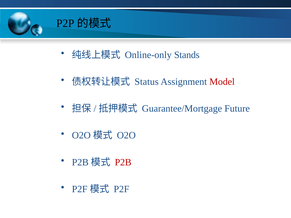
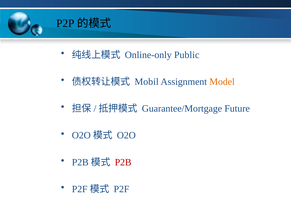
Stands: Stands -> Public
Status: Status -> Mobil
Model colour: red -> orange
